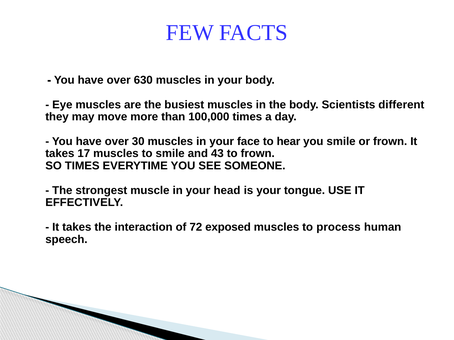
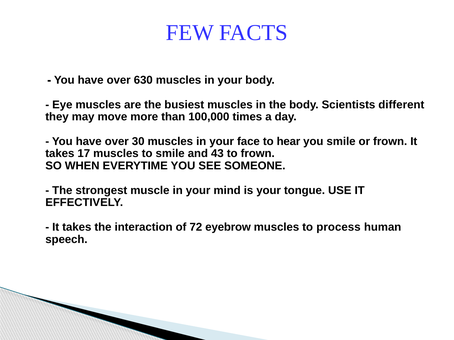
SO TIMES: TIMES -> WHEN
head: head -> mind
exposed: exposed -> eyebrow
